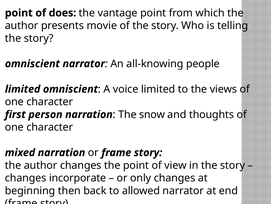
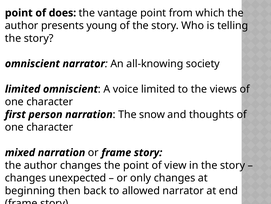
movie: movie -> young
people: people -> society
incorporate: incorporate -> unexpected
